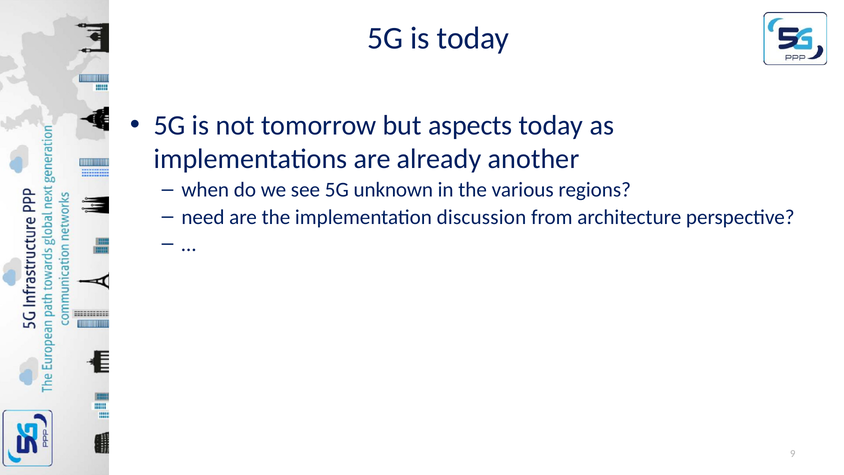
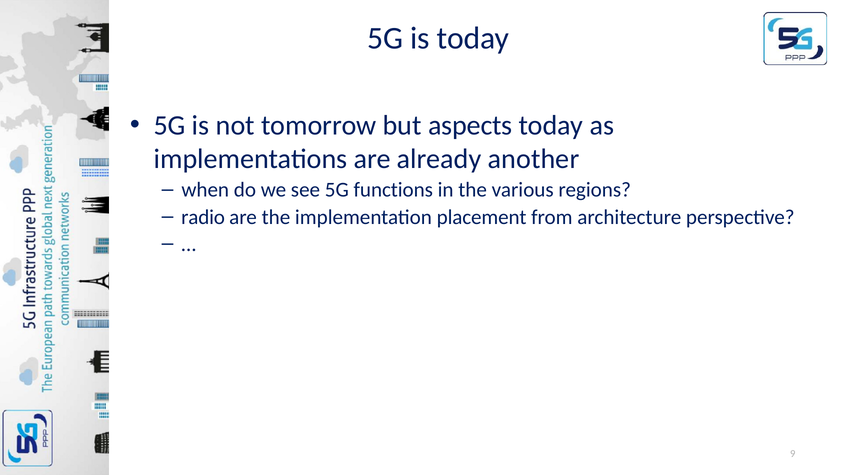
unknown: unknown -> functions
need: need -> radio
discussion: discussion -> placement
